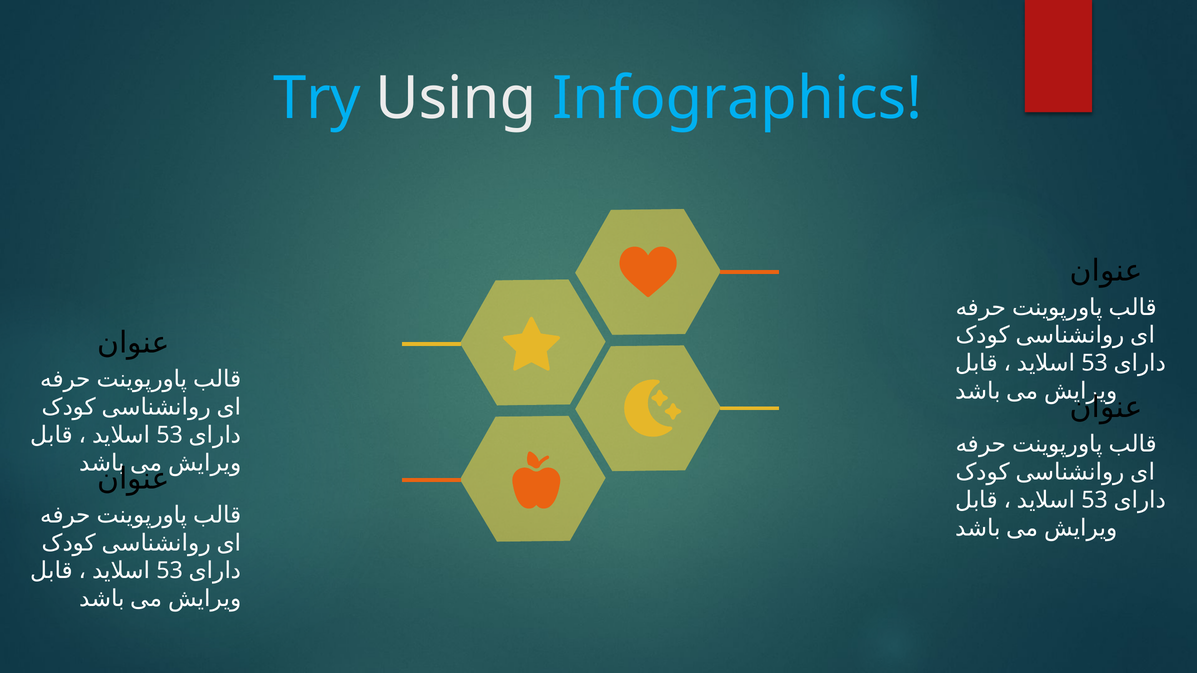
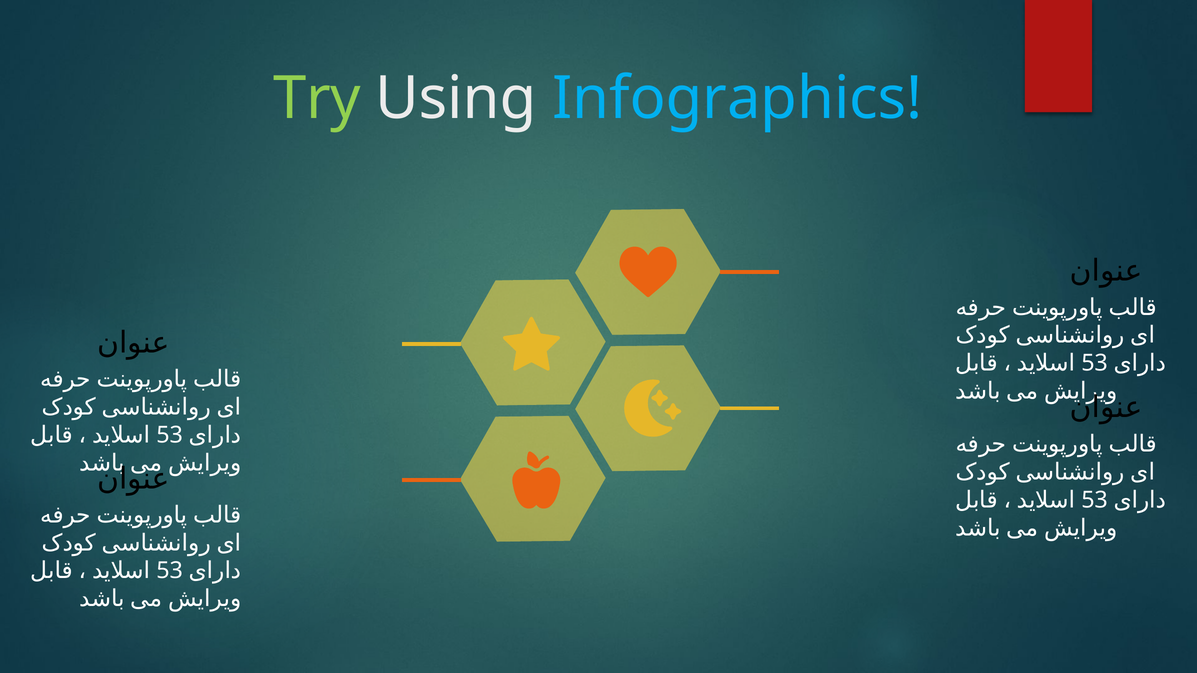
Try colour: light blue -> light green
